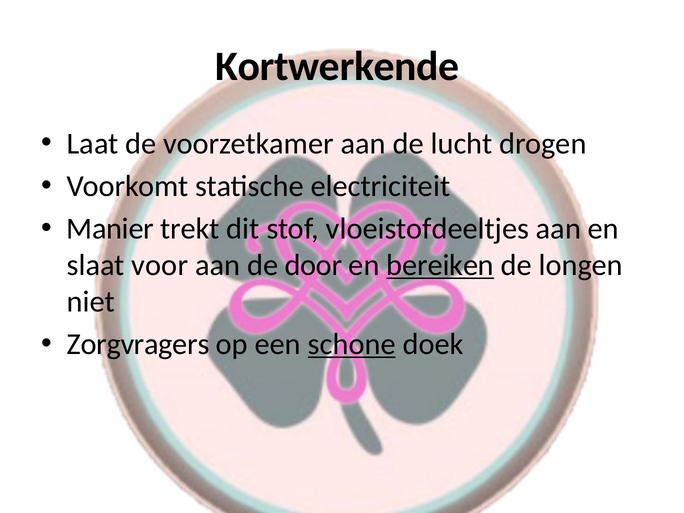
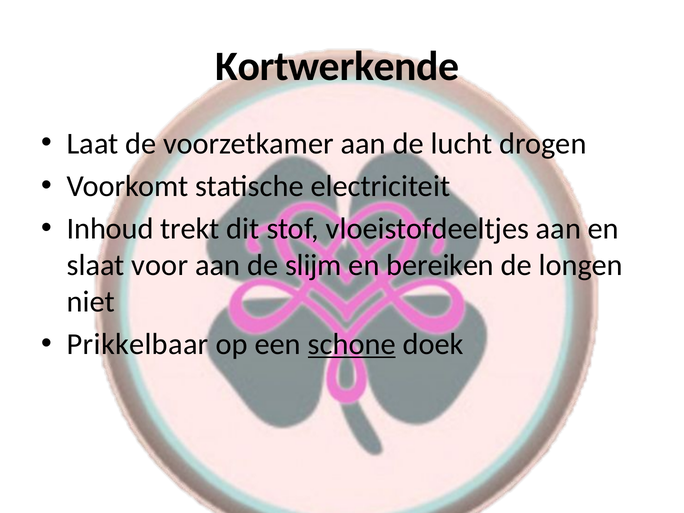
Manier: Manier -> Inhoud
door: door -> slijm
bereiken underline: present -> none
Zorgvragers: Zorgvragers -> Prikkelbaar
